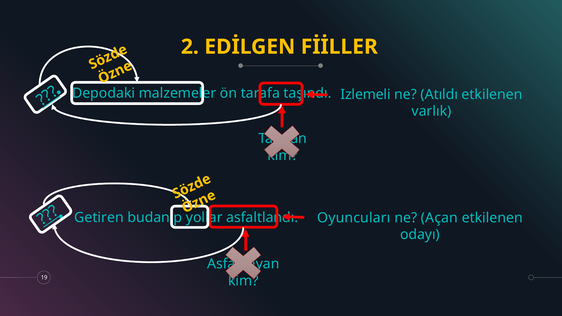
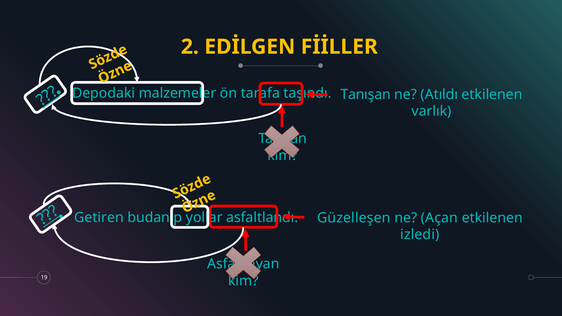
Izlemeli: Izlemeli -> Tanışan
Oyuncuları: Oyuncuları -> Güzelleşen
odayı: odayı -> izledi
